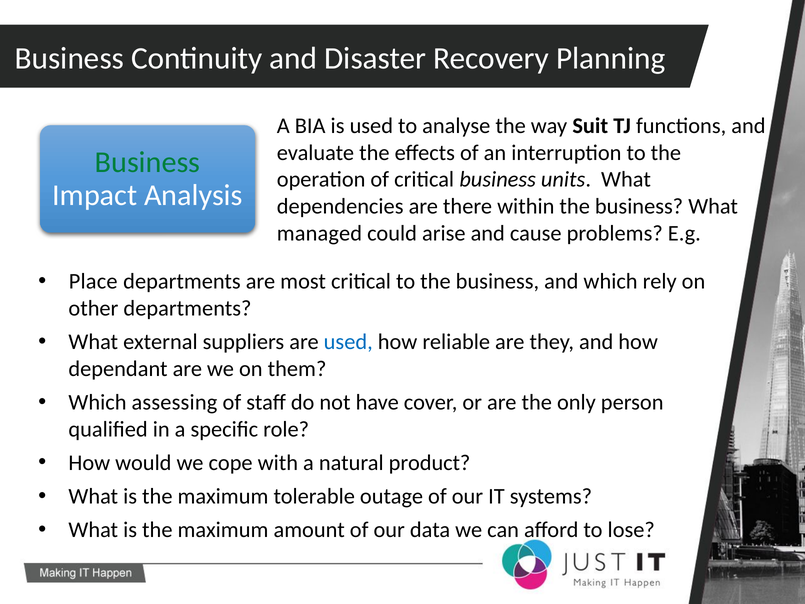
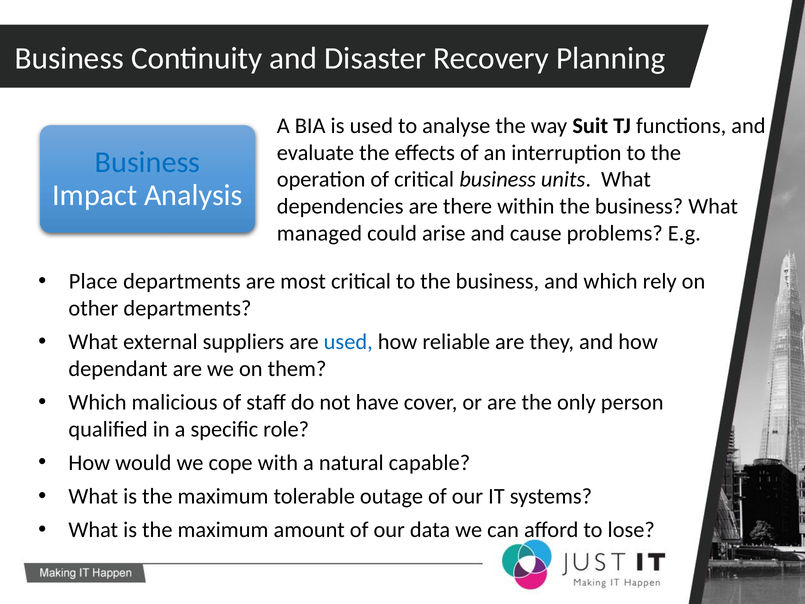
Business at (148, 162) colour: green -> blue
assessing: assessing -> malicious
product: product -> capable
